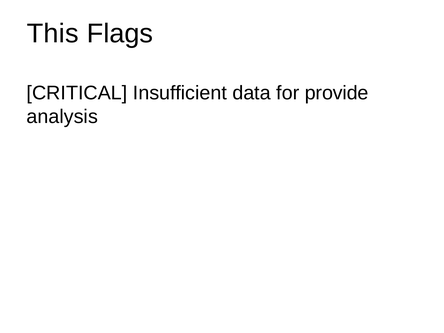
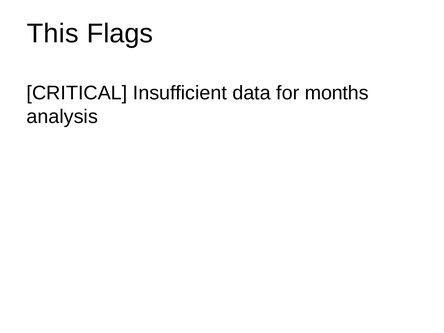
provide: provide -> months
